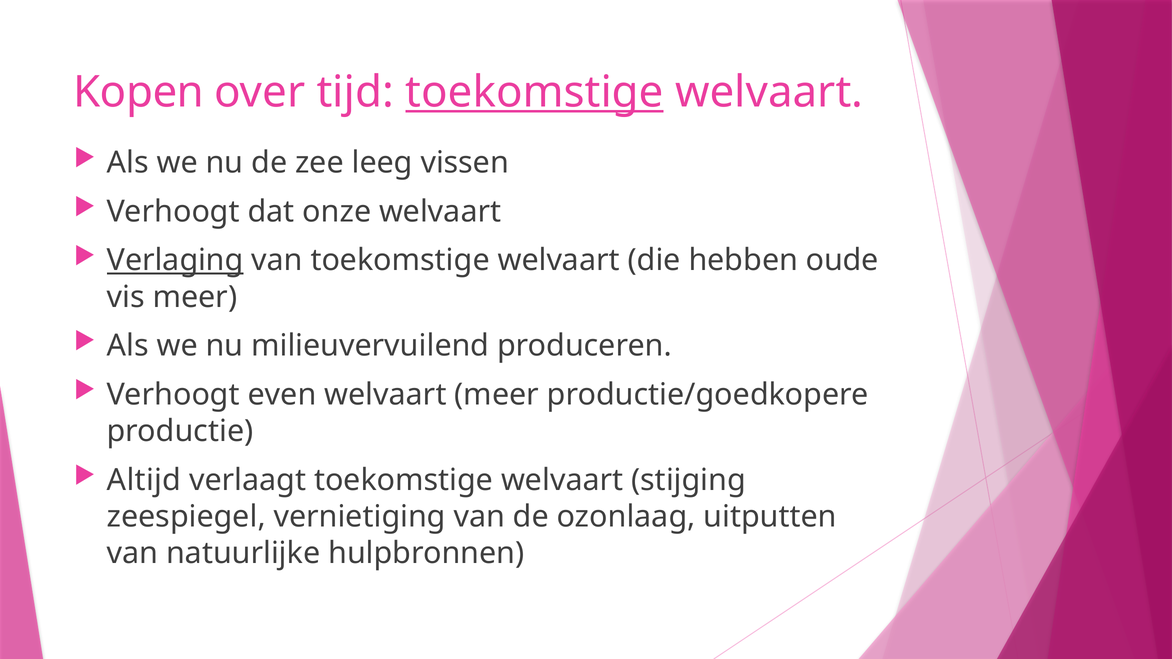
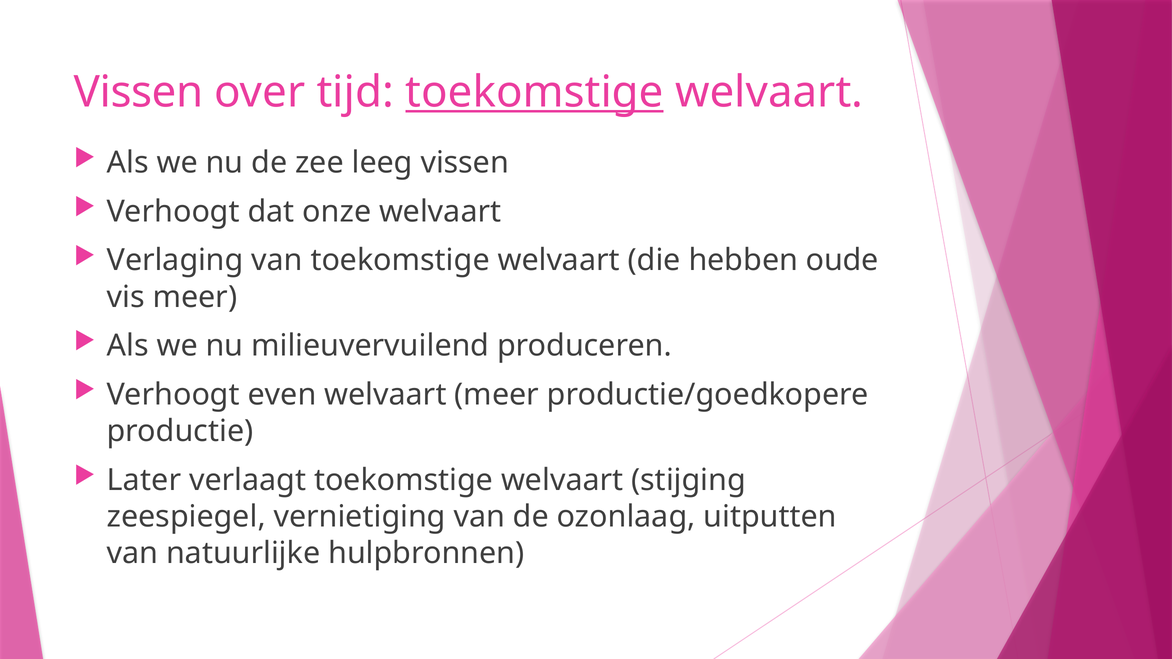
Kopen at (139, 92): Kopen -> Vissen
Verlaging underline: present -> none
Altijd: Altijd -> Later
